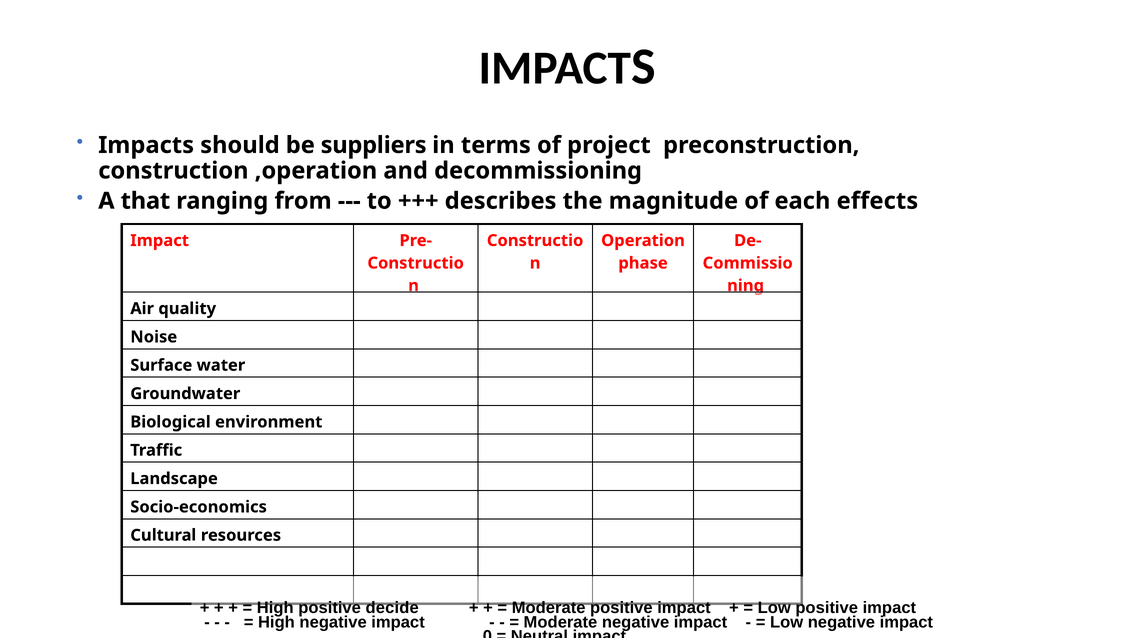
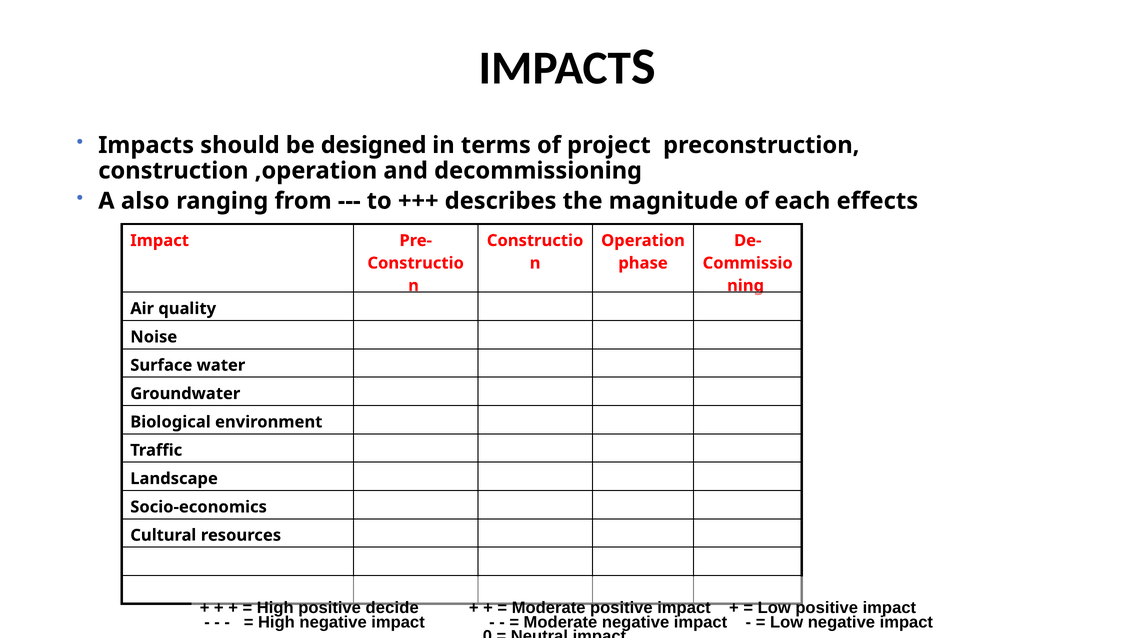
suppliers: suppliers -> designed
that: that -> also
